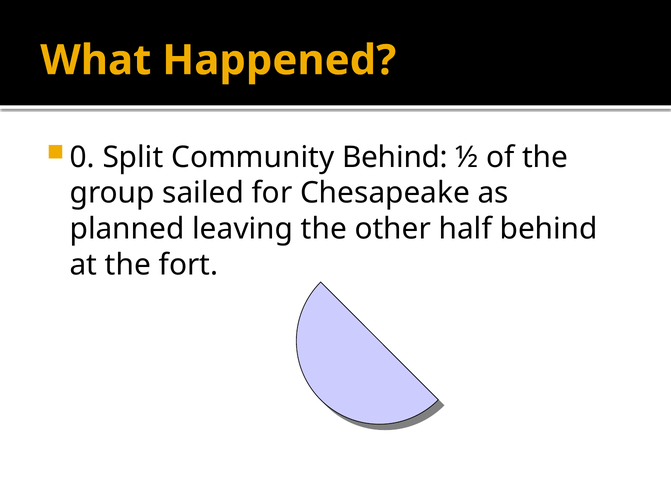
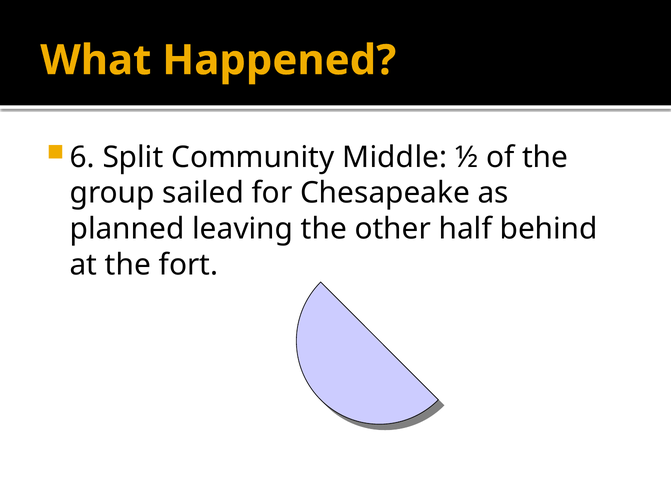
0: 0 -> 6
Community Behind: Behind -> Middle
